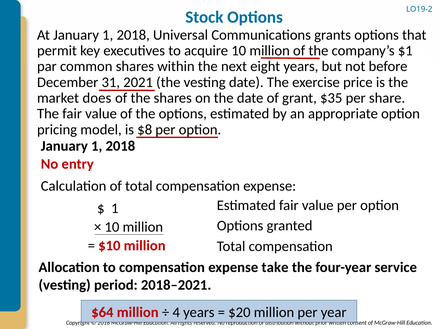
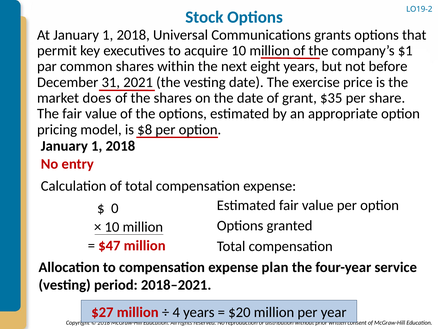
1 at (115, 208): 1 -> 0
$10: $10 -> $47
take: take -> plan
$64: $64 -> $27
